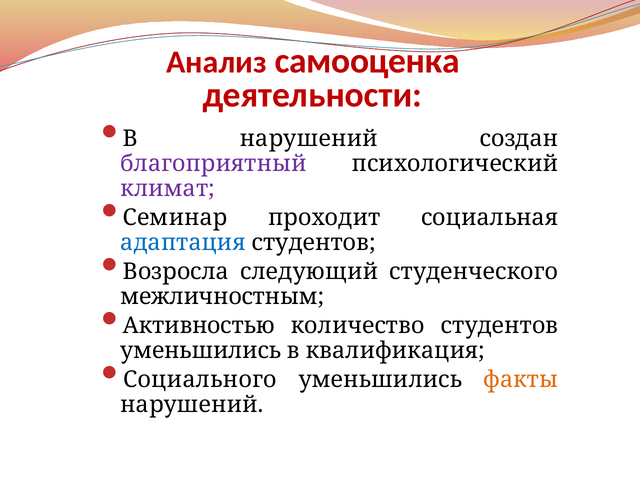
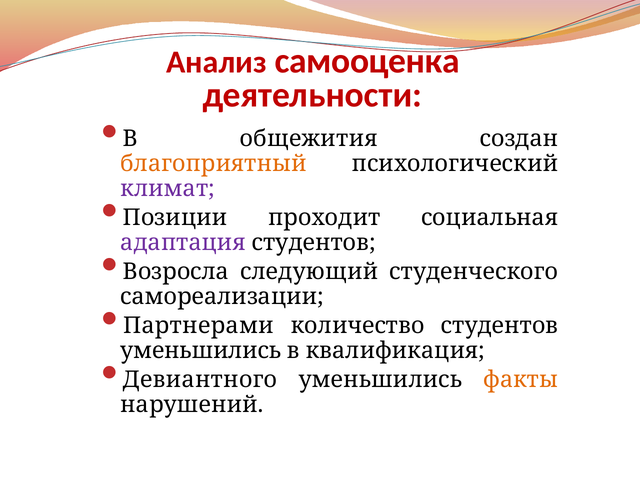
В нарушений: нарушений -> общежития
благоприятный colour: purple -> orange
Семинар: Семинар -> Позиции
адаптация colour: blue -> purple
межличностным: межличностным -> самореализации
Активностью: Активностью -> Партнерами
Социального: Социального -> Девиантного
